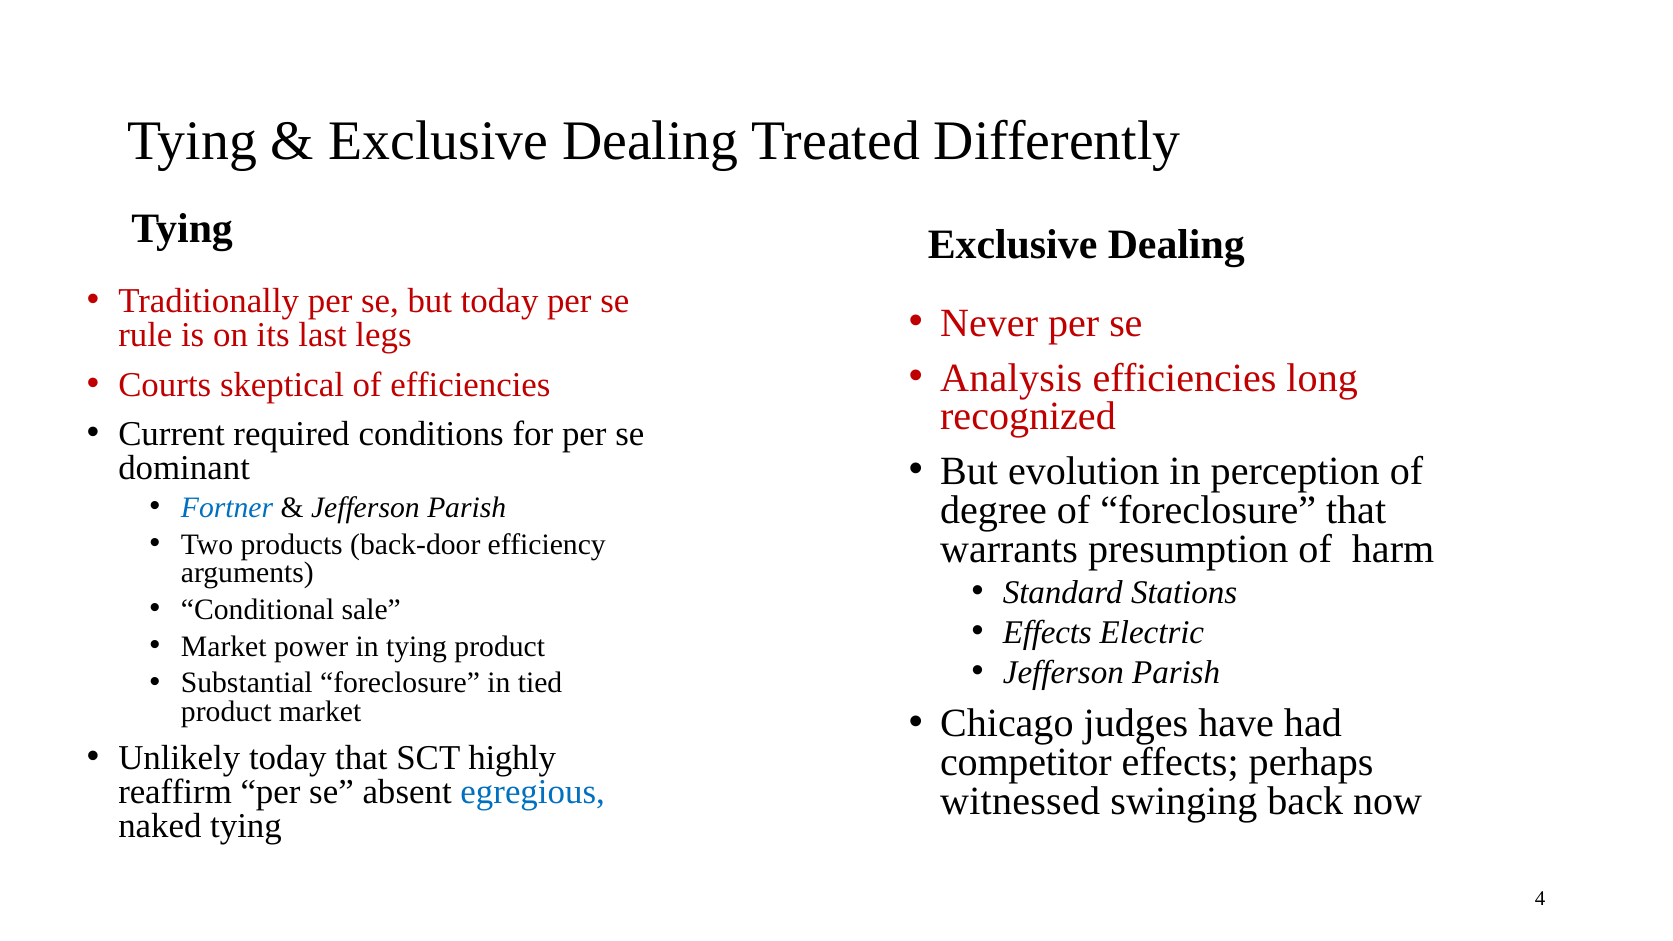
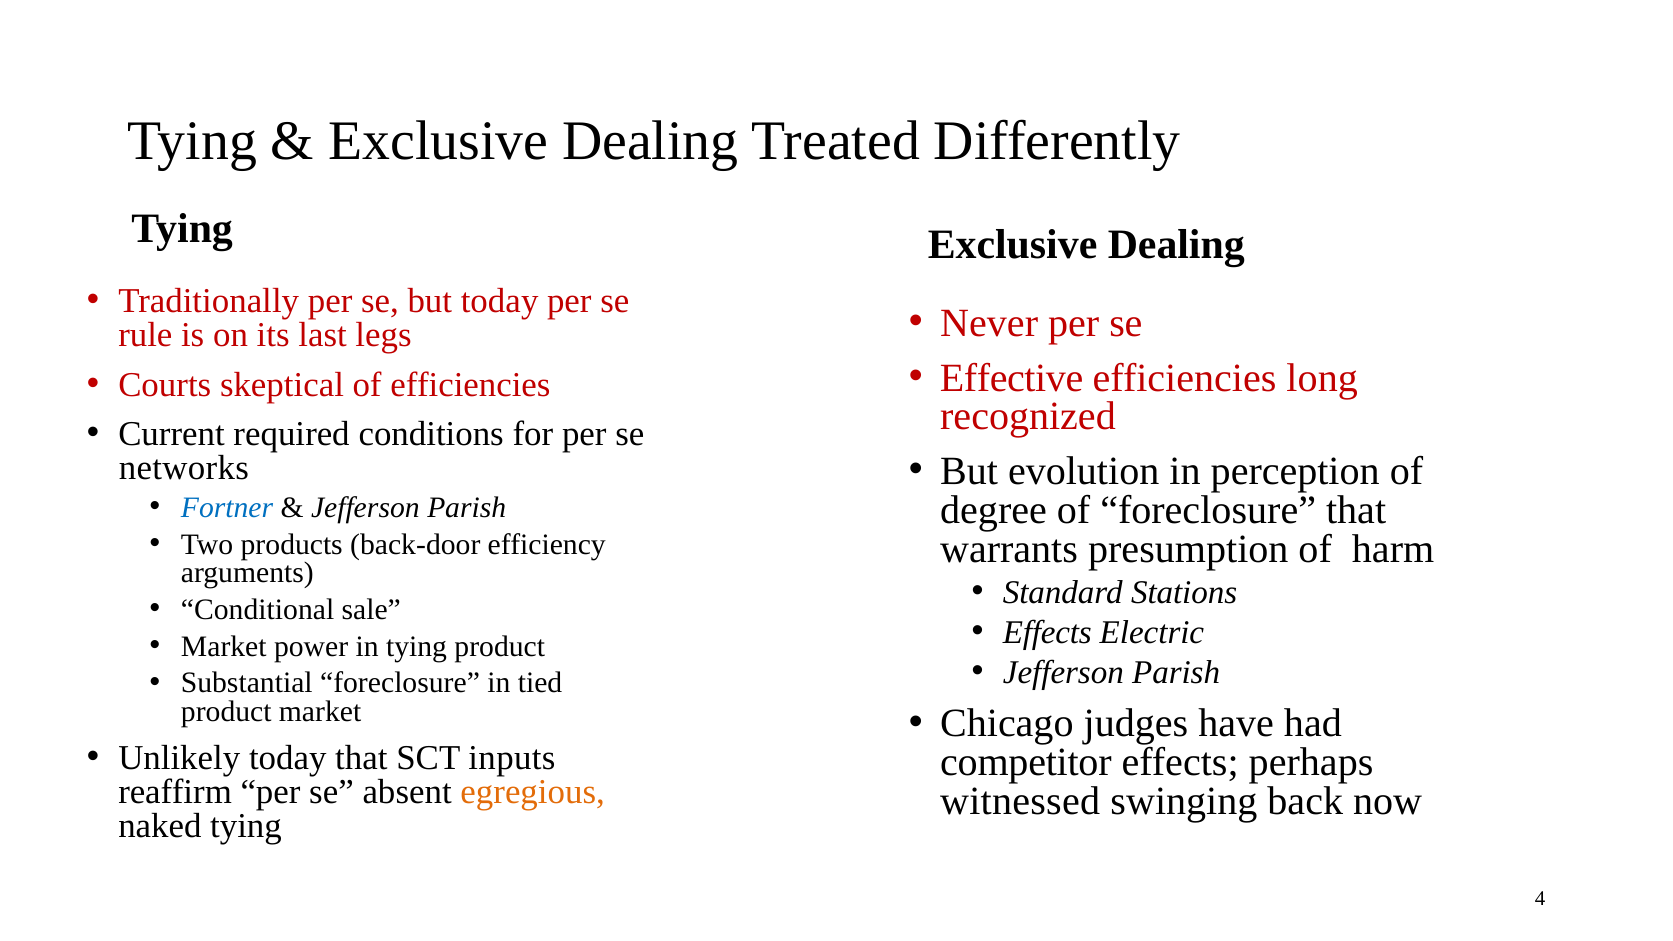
Analysis: Analysis -> Effective
dominant: dominant -> networks
highly: highly -> inputs
egregious colour: blue -> orange
